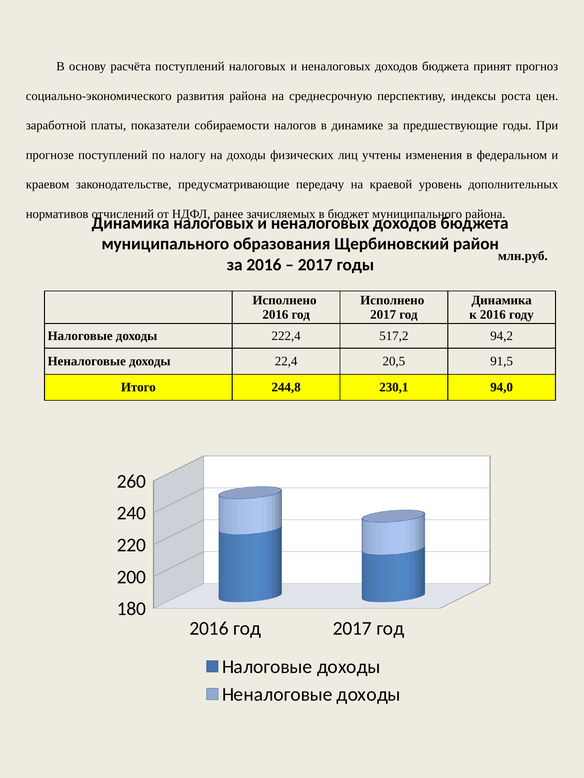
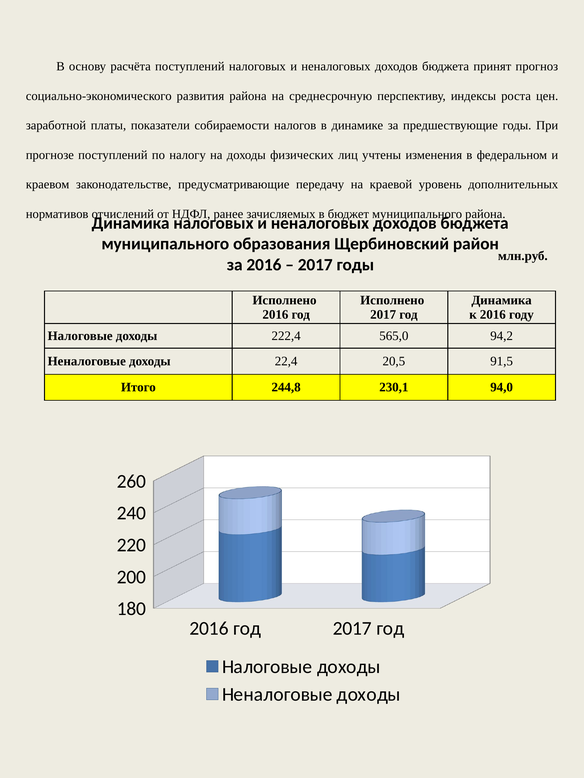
517,2: 517,2 -> 565,0
